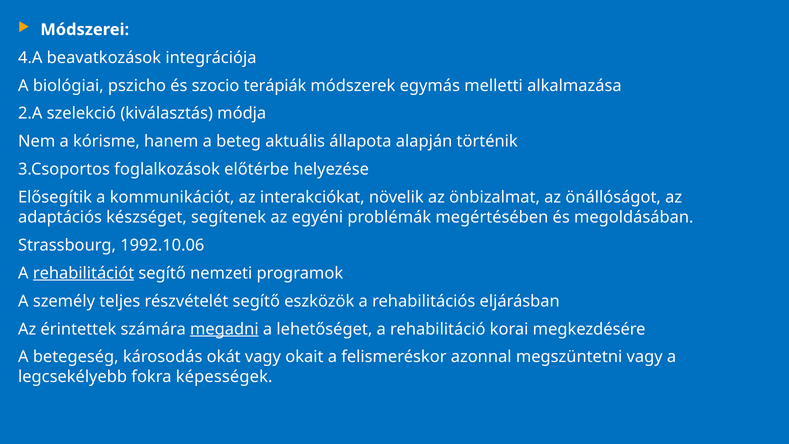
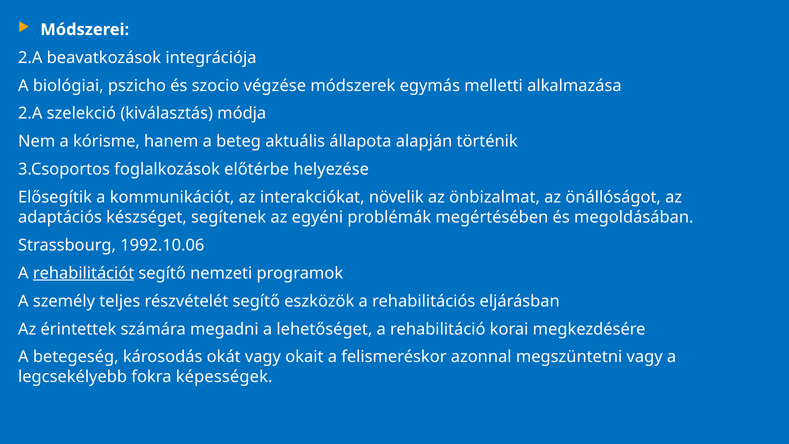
4.A at (30, 58): 4.A -> 2.A
terápiák: terápiák -> végzése
megadni underline: present -> none
